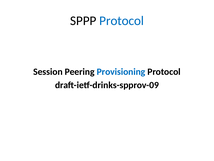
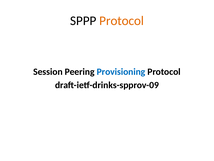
Protocol at (122, 21) colour: blue -> orange
